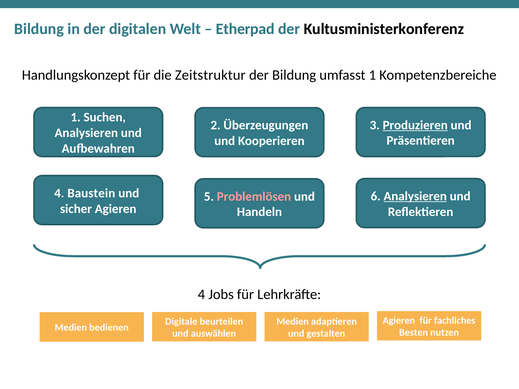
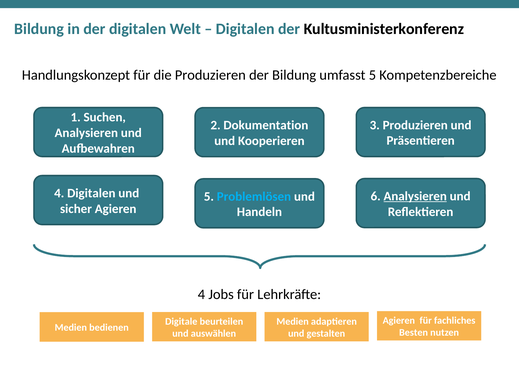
Etherpad at (245, 29): Etherpad -> Digitalen
die Zeitstruktur: Zeitstruktur -> Produzieren
umfasst 1: 1 -> 5
Produzieren at (415, 125) underline: present -> none
Überzeugungen: Überzeugungen -> Dokumentation
4 Baustein: Baustein -> Digitalen
Problemlösen colour: pink -> light blue
